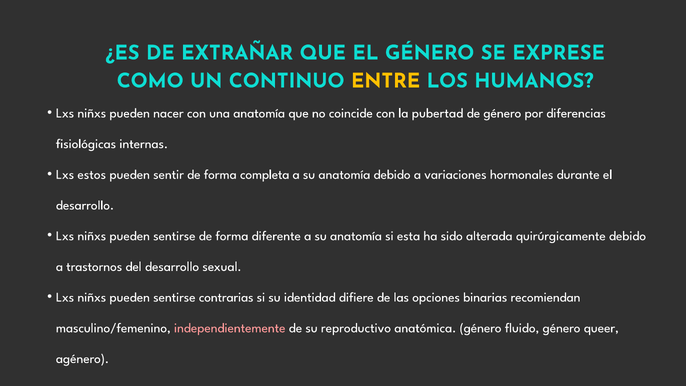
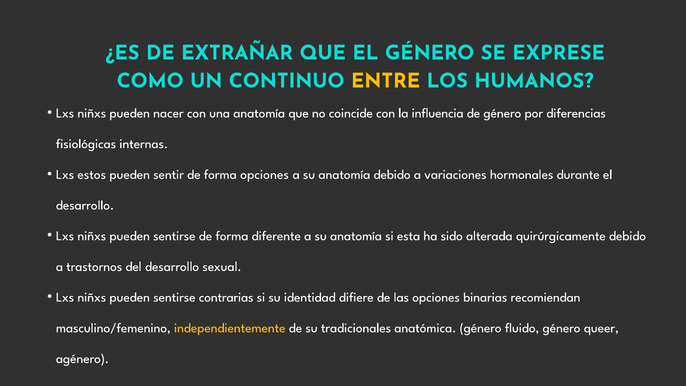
pubertad: pubertad -> influencia
forma completa: completa -> opciones
independientemente colour: pink -> yellow
reproductivo: reproductivo -> tradicionales
